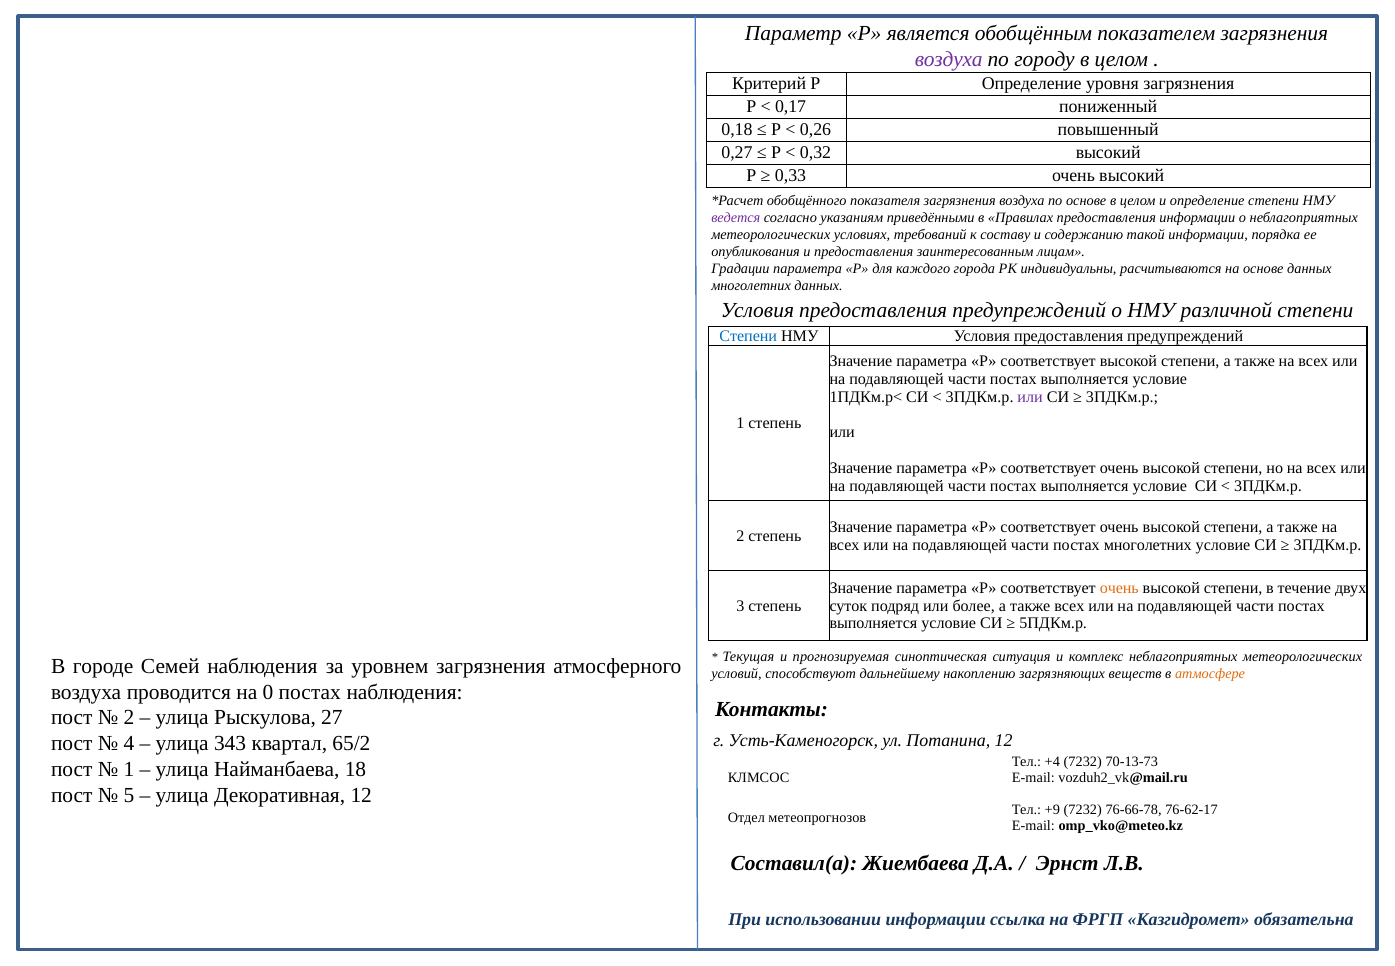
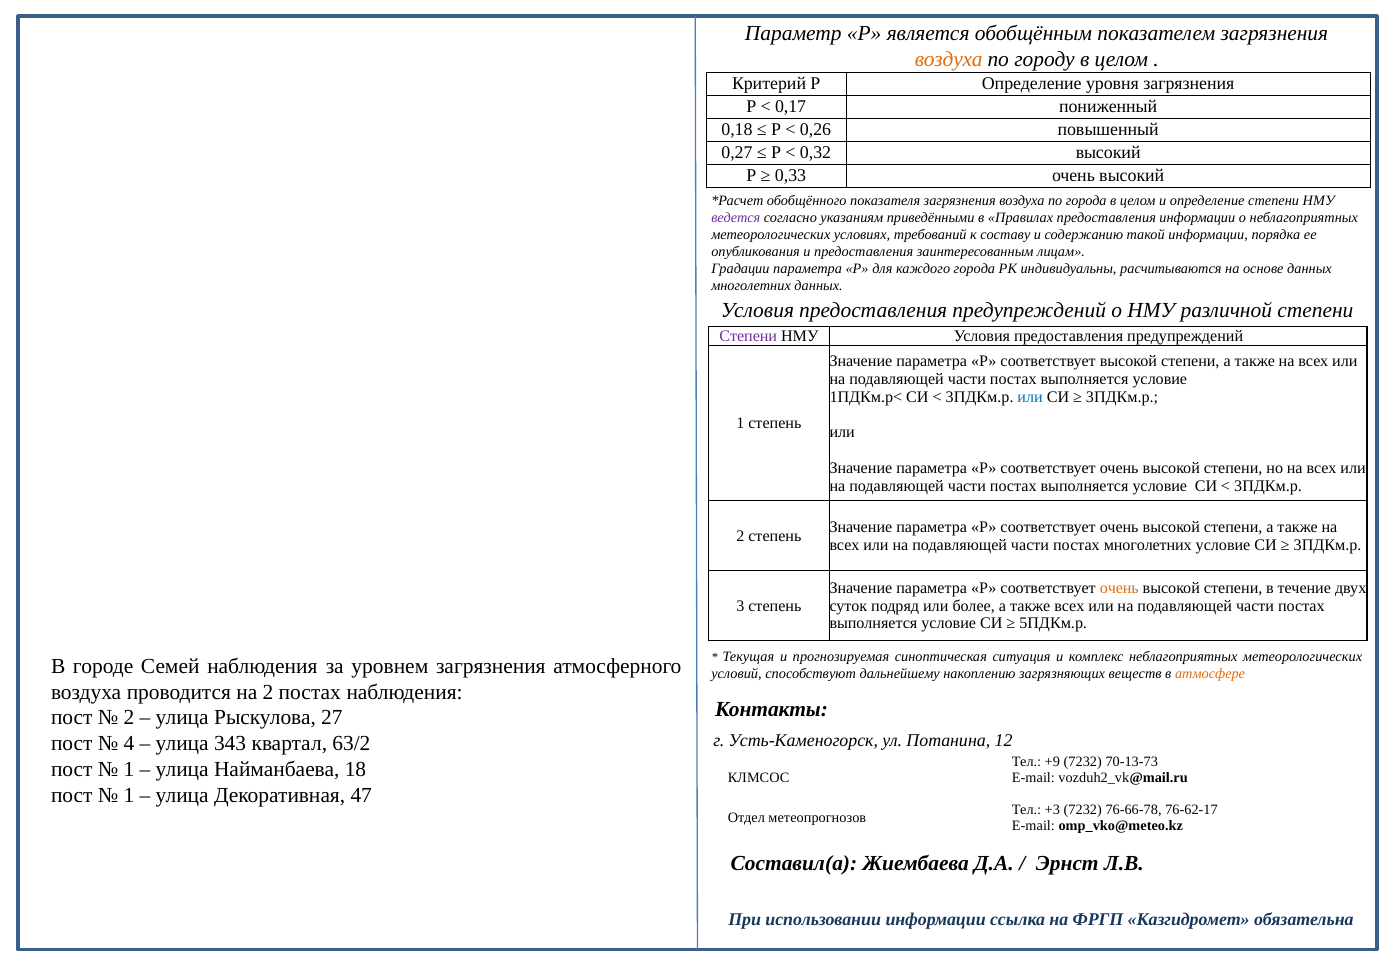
воздуха at (949, 59) colour: purple -> orange
по основе: основе -> города
Степени at (748, 336) colour: blue -> purple
или at (1030, 397) colour: purple -> blue
на 0: 0 -> 2
65/2: 65/2 -> 63/2
+4: +4 -> +9
5 at (129, 795): 5 -> 1
Декоративная 12: 12 -> 47
+9: +9 -> +3
